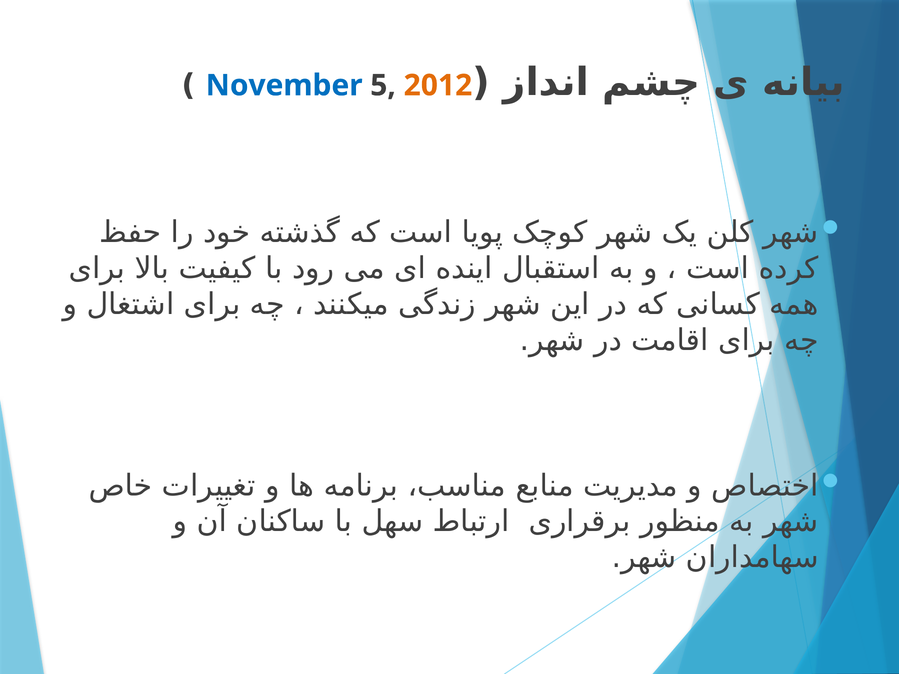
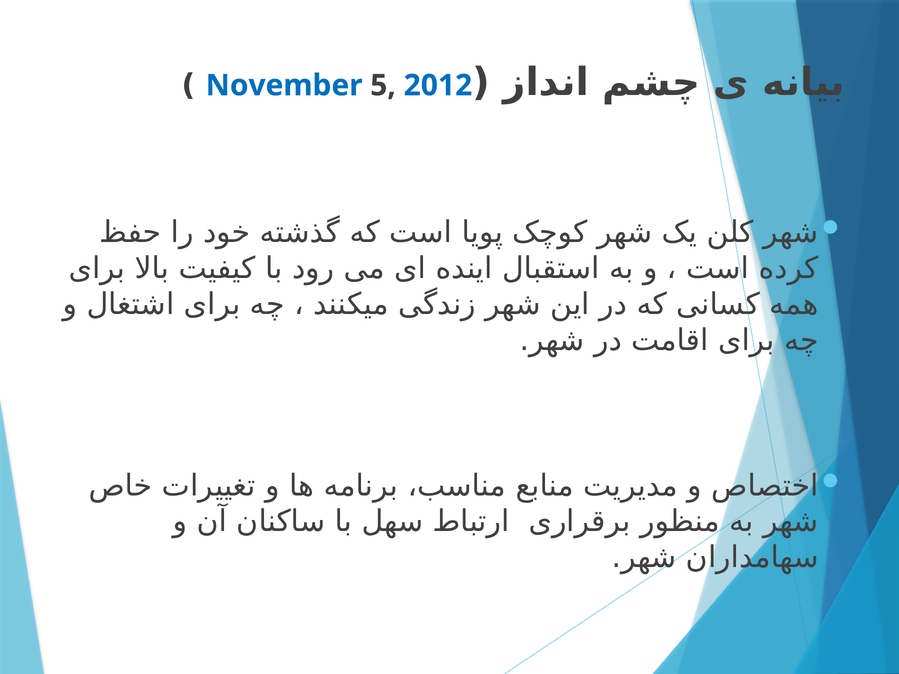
2012 colour: orange -> blue
